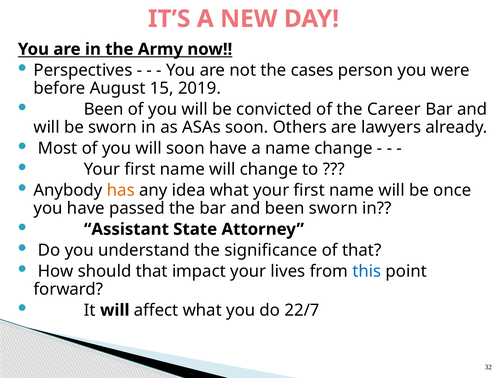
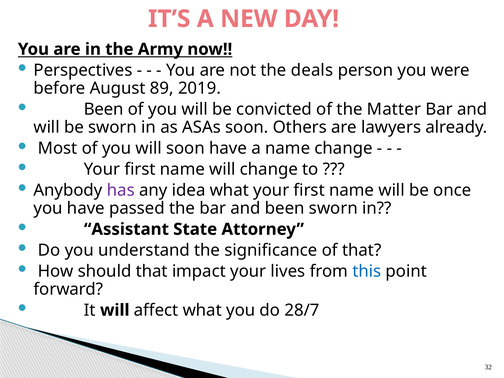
cases: cases -> deals
15: 15 -> 89
Career: Career -> Matter
has colour: orange -> purple
22/7: 22/7 -> 28/7
